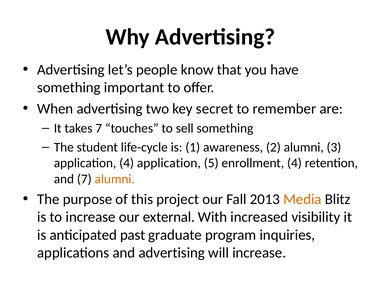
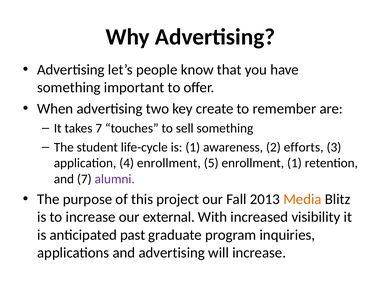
secret: secret -> create
2 alumni: alumni -> efforts
4 application: application -> enrollment
enrollment 4: 4 -> 1
alumni at (115, 179) colour: orange -> purple
